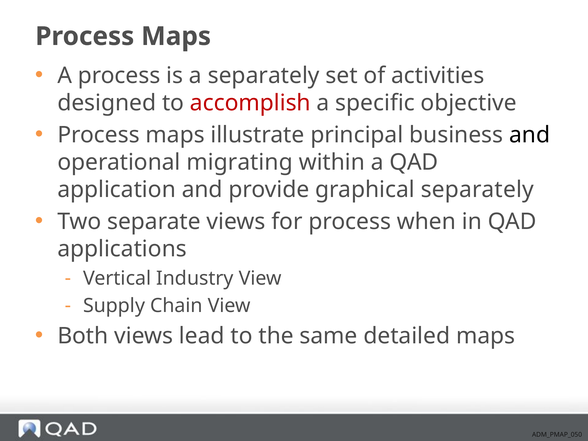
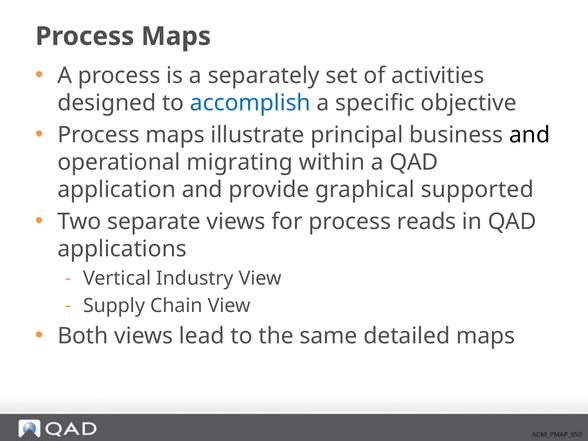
accomplish colour: red -> blue
graphical separately: separately -> supported
when: when -> reads
